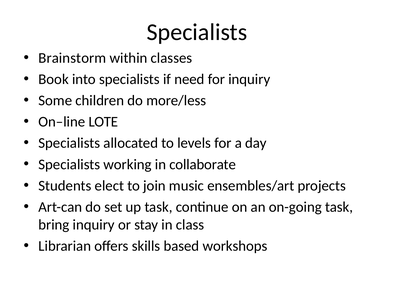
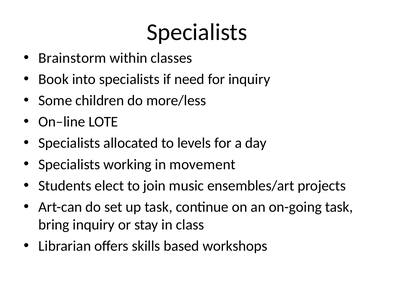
collaborate: collaborate -> movement
